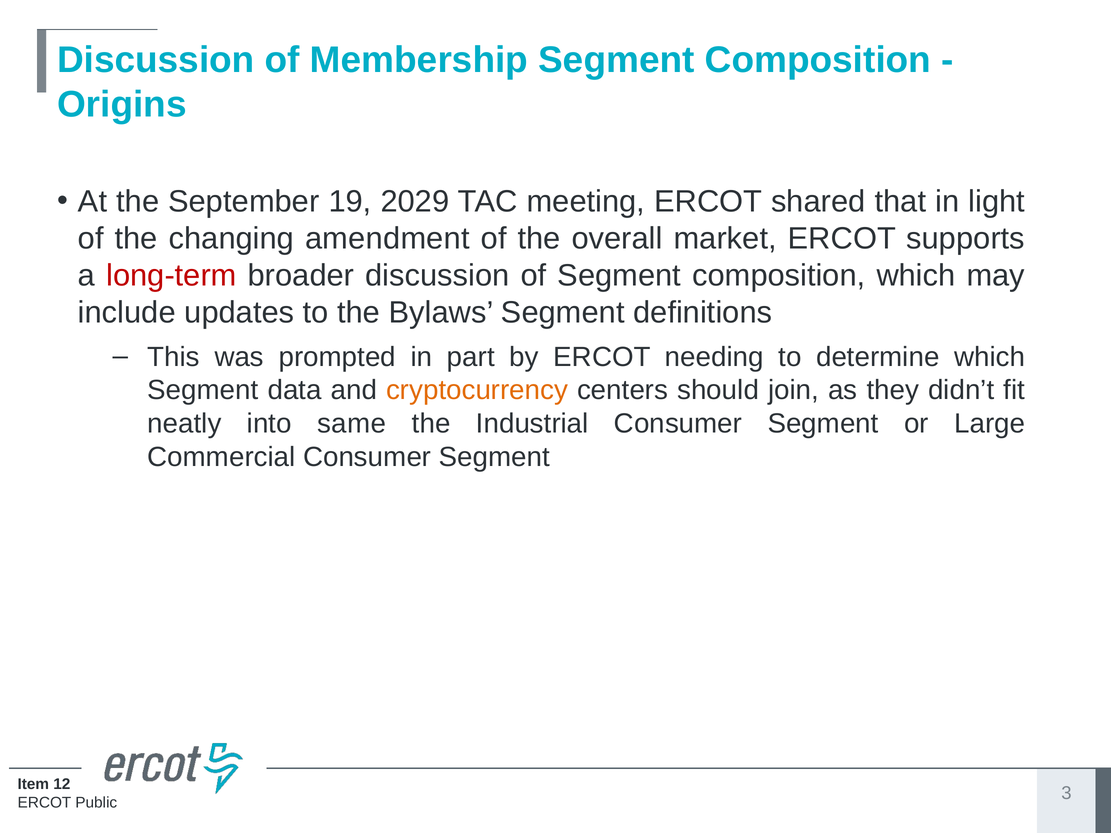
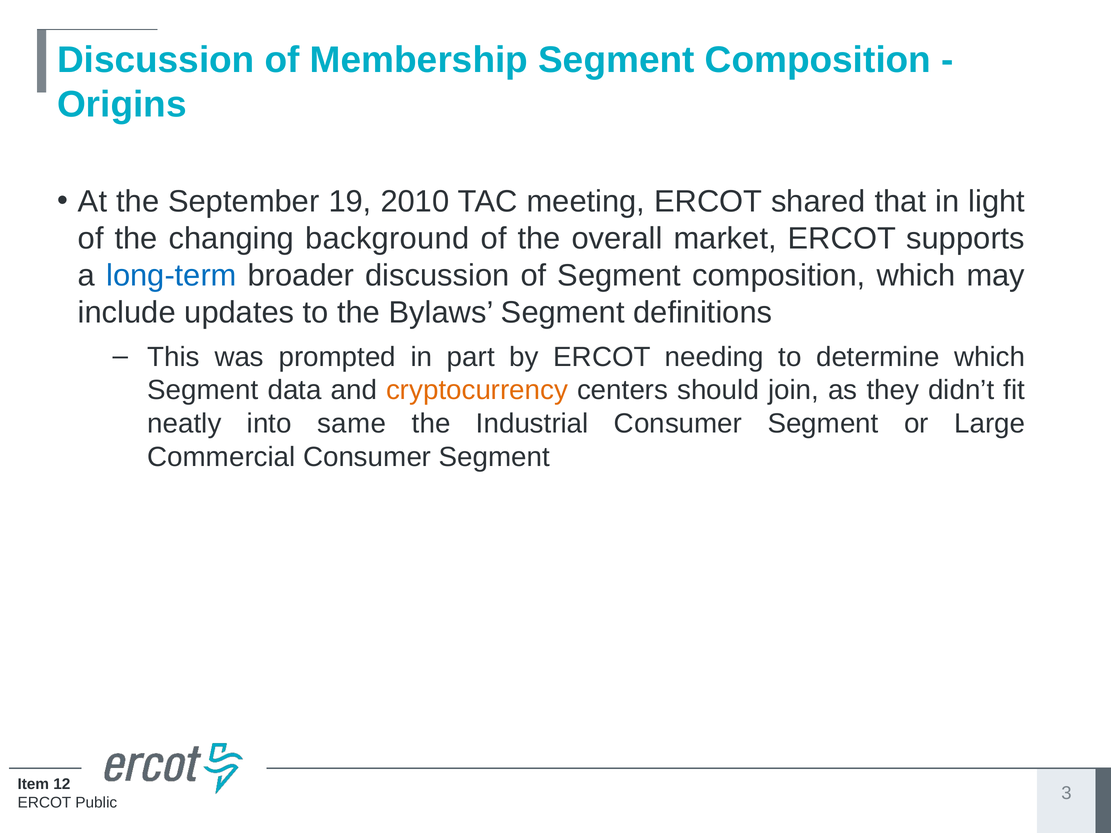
2029: 2029 -> 2010
amendment: amendment -> background
long-term colour: red -> blue
